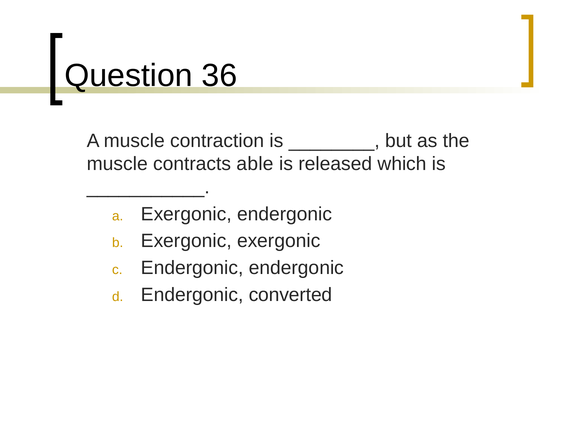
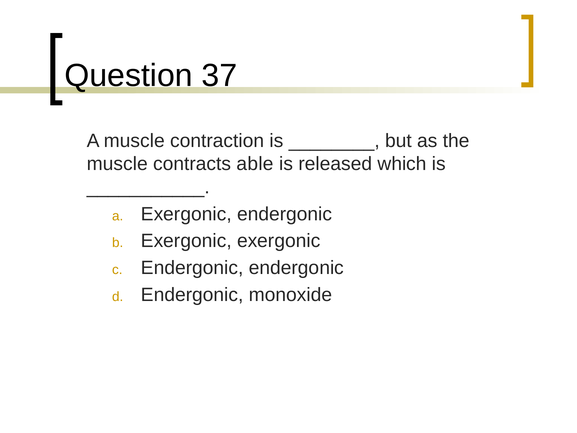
36: 36 -> 37
converted: converted -> monoxide
